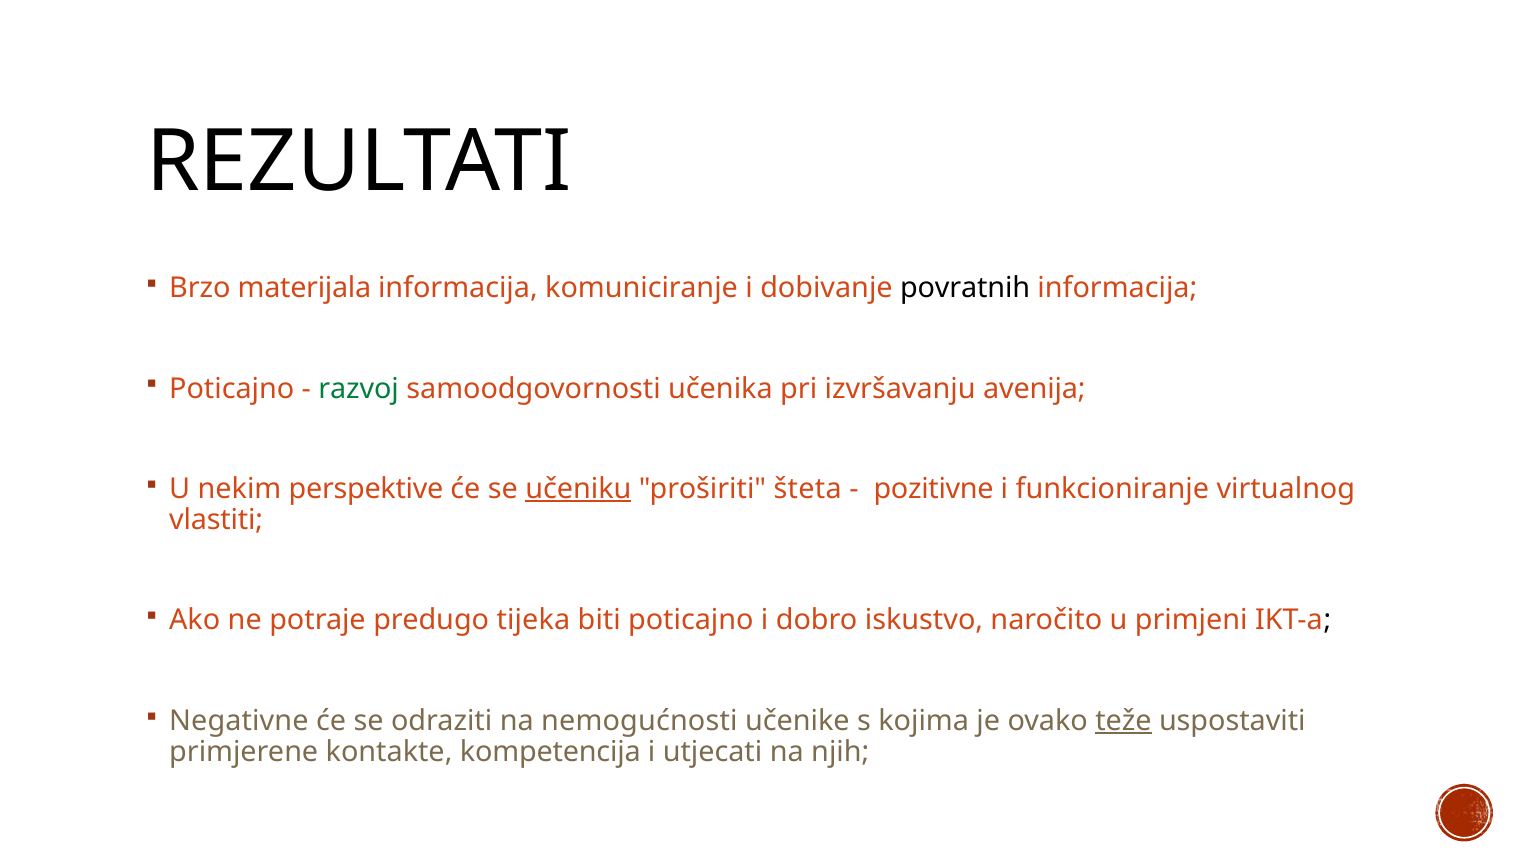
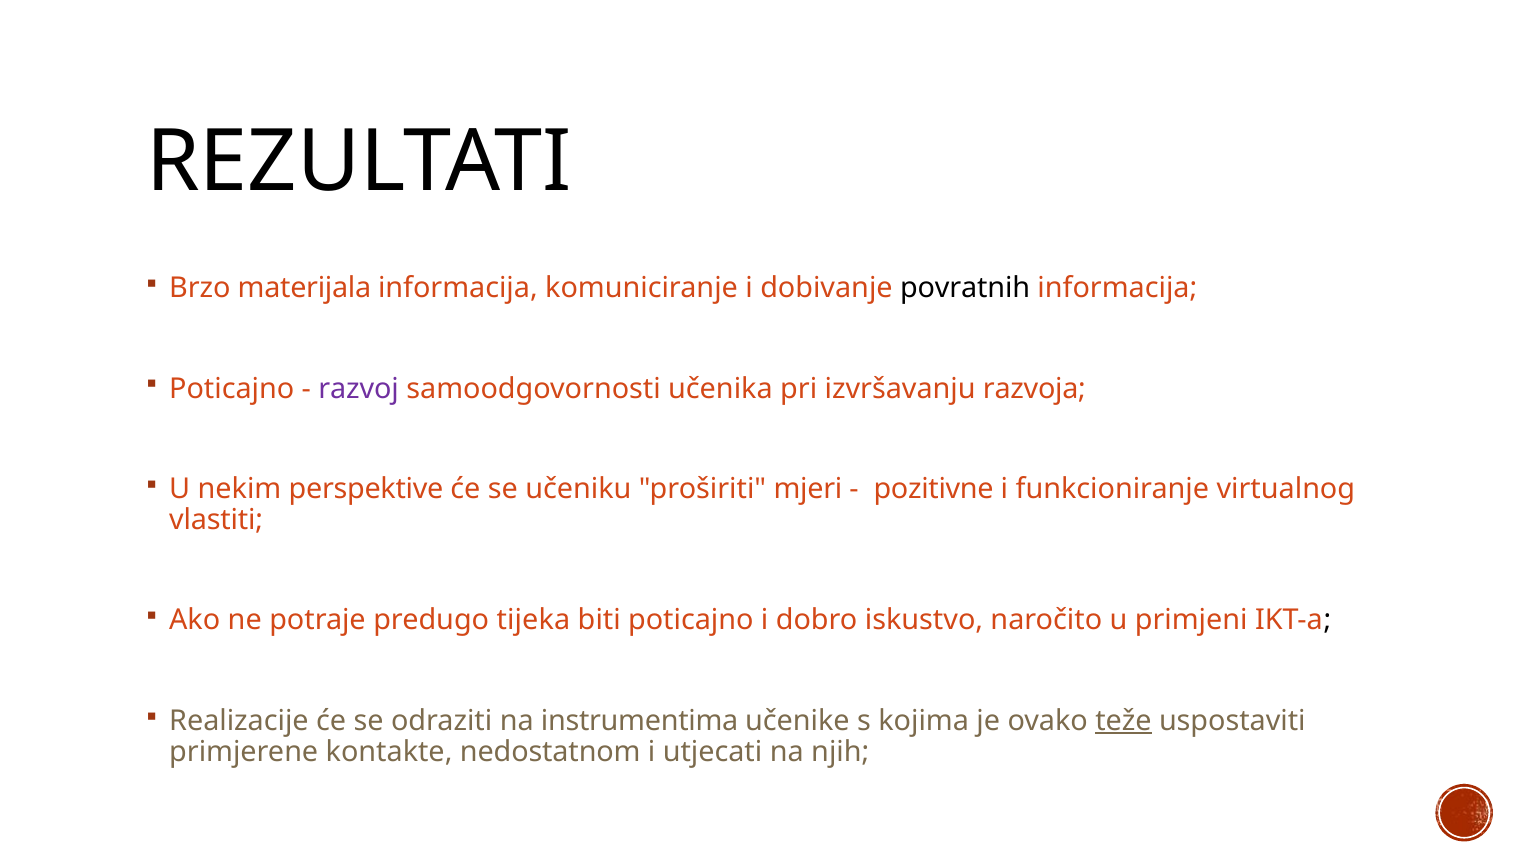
razvoj colour: green -> purple
avenija: avenija -> razvoja
učeniku underline: present -> none
šteta: šteta -> mjeri
Negativne: Negativne -> Realizacije
nemogućnosti: nemogućnosti -> instrumentima
kompetencija: kompetencija -> nedostatnom
